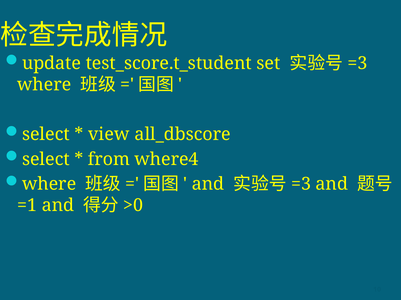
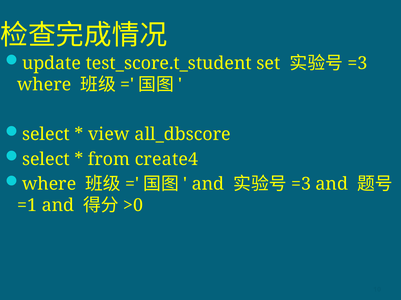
where4: where4 -> create4
